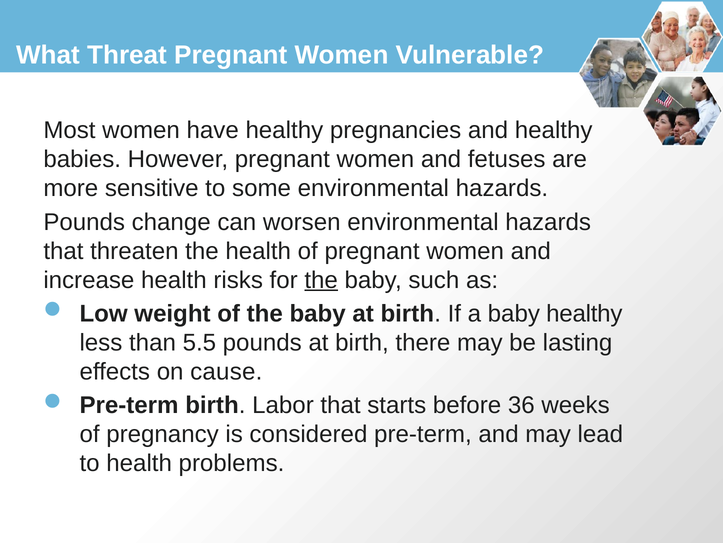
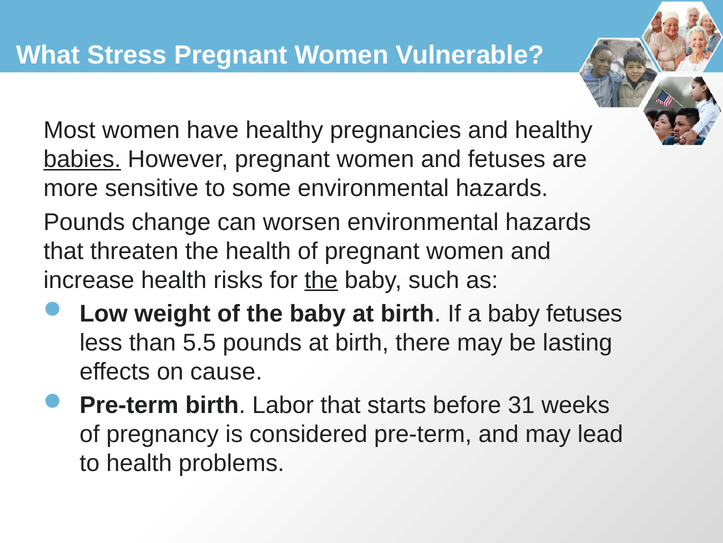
Threat: Threat -> Stress
babies underline: none -> present
baby healthy: healthy -> fetuses
36: 36 -> 31
